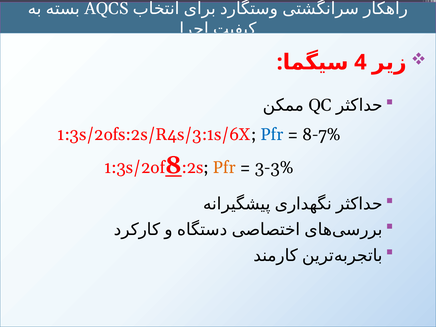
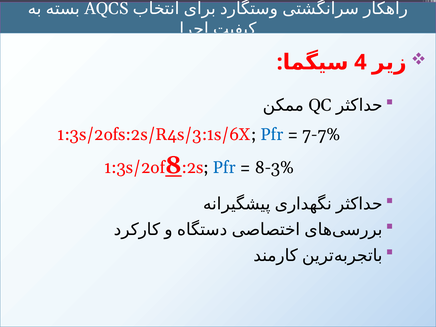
8-7%: 8-7% -> 7-7%
Pfr at (224, 168) colour: orange -> blue
3-3%: 3-3% -> 8-3%
